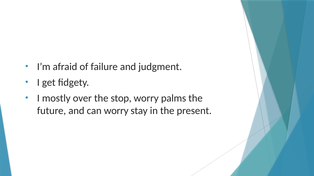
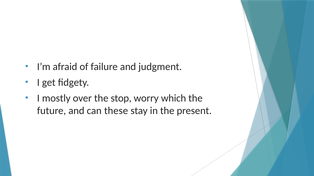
palms: palms -> which
can worry: worry -> these
